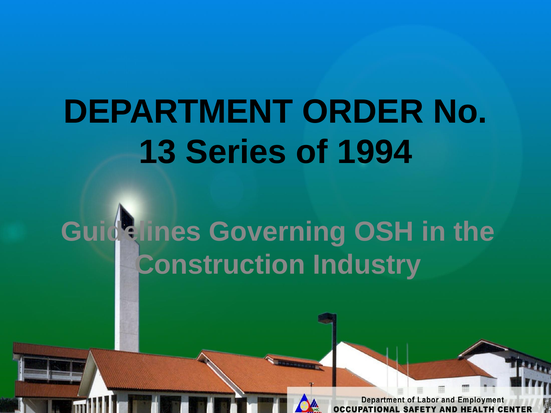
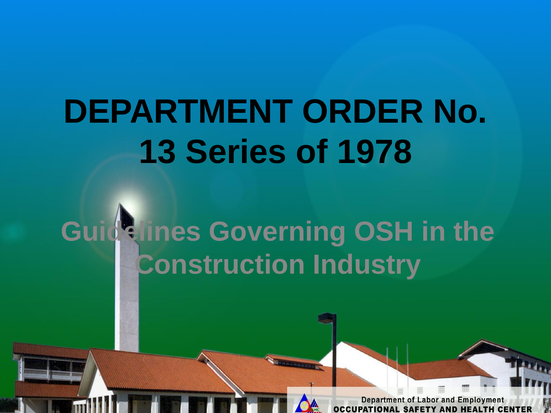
1994: 1994 -> 1978
